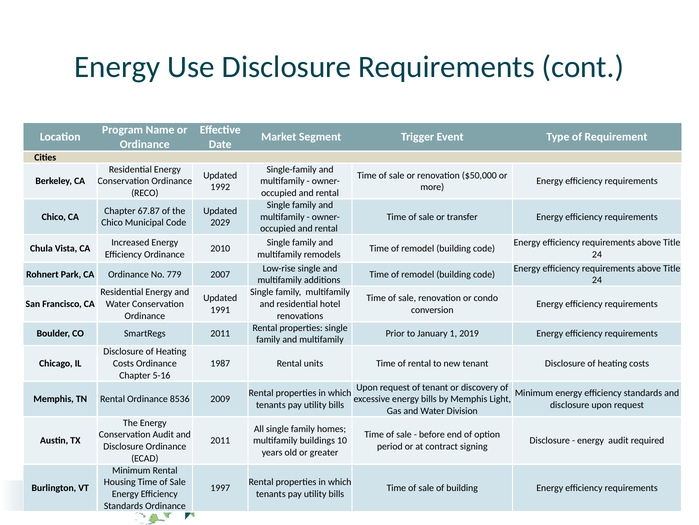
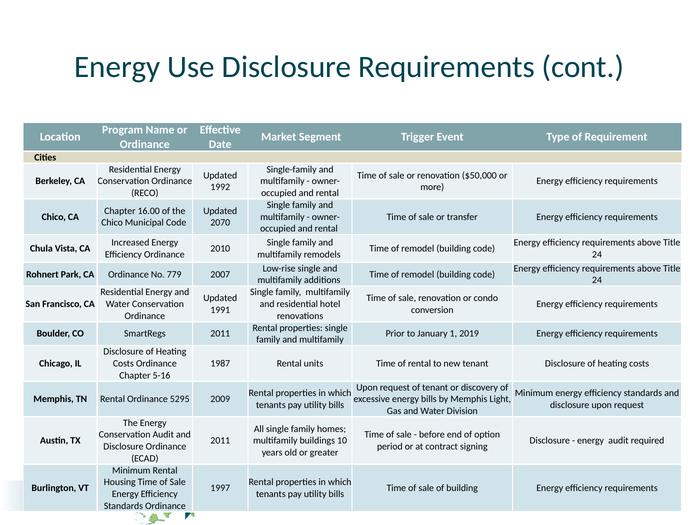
67.87: 67.87 -> 16.00
2029: 2029 -> 2070
8536: 8536 -> 5295
